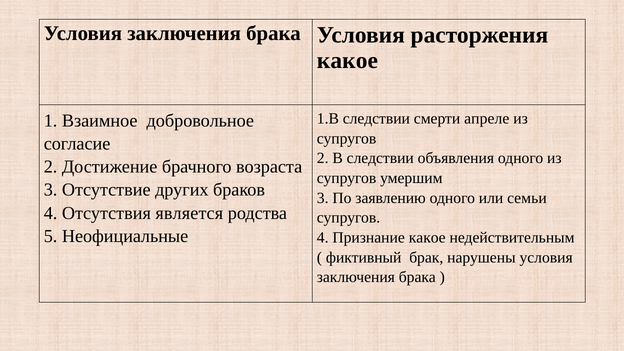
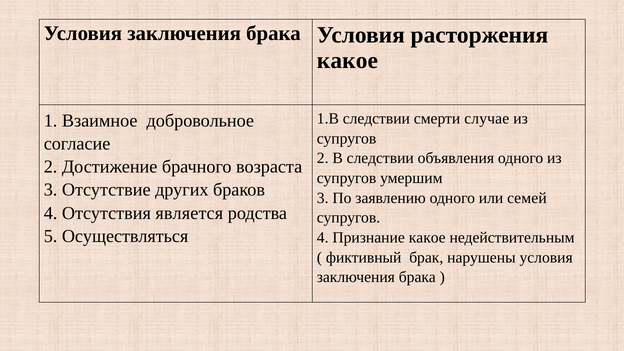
апреле: апреле -> случае
семьи: семьи -> семей
Неофициальные: Неофициальные -> Осуществляться
